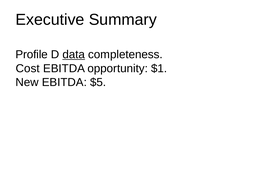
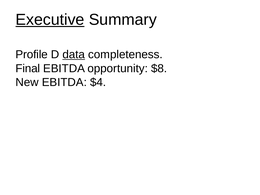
Executive underline: none -> present
Cost: Cost -> Final
$1: $1 -> $8
$5: $5 -> $4
